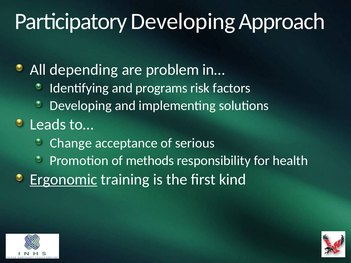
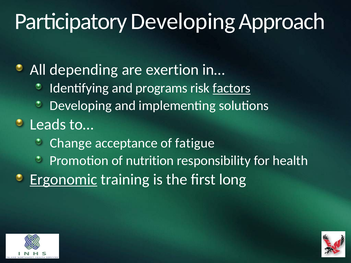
problem: problem -> exertion
factors underline: none -> present
serious: serious -> fatigue
methods: methods -> nutrition
kind: kind -> long
